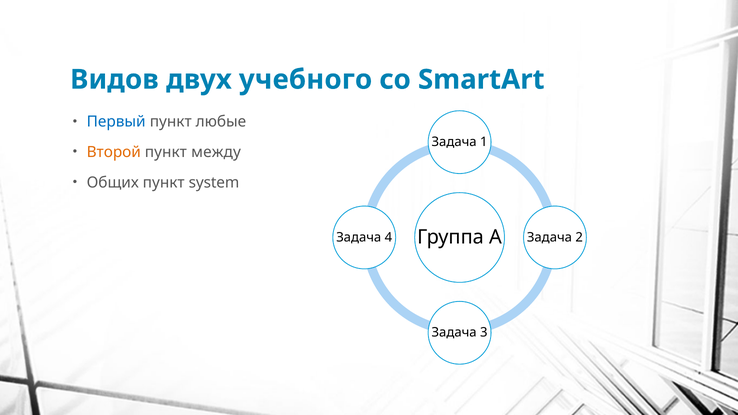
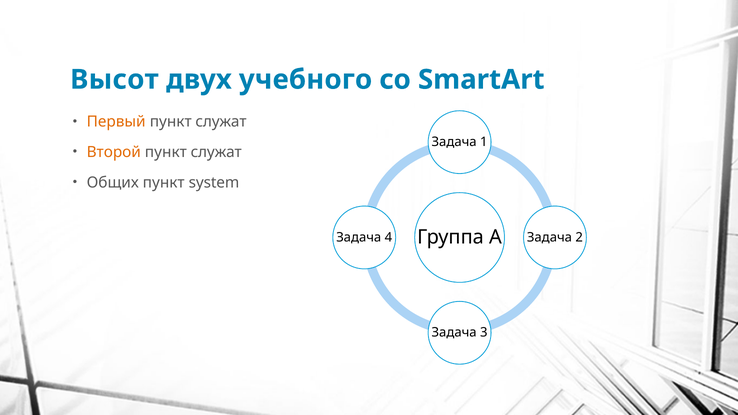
Видов: Видов -> Высот
Первый colour: blue -> orange
любые at (221, 122): любые -> служат
между at (216, 152): между -> служат
